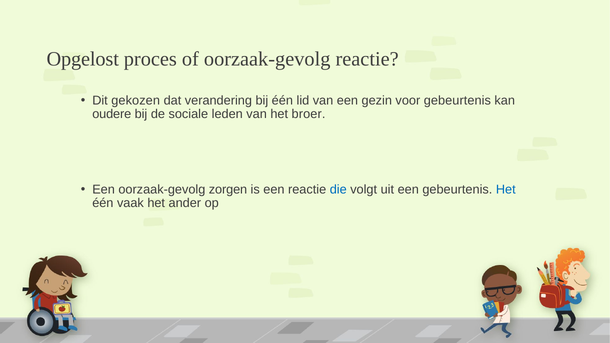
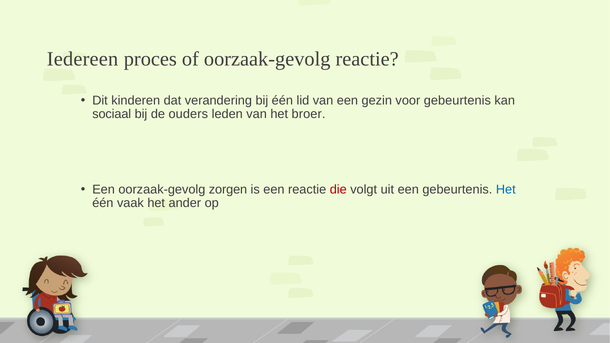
Opgelost: Opgelost -> Iedereen
gekozen: gekozen -> kinderen
oudere: oudere -> sociaal
sociale: sociale -> ouders
die colour: blue -> red
